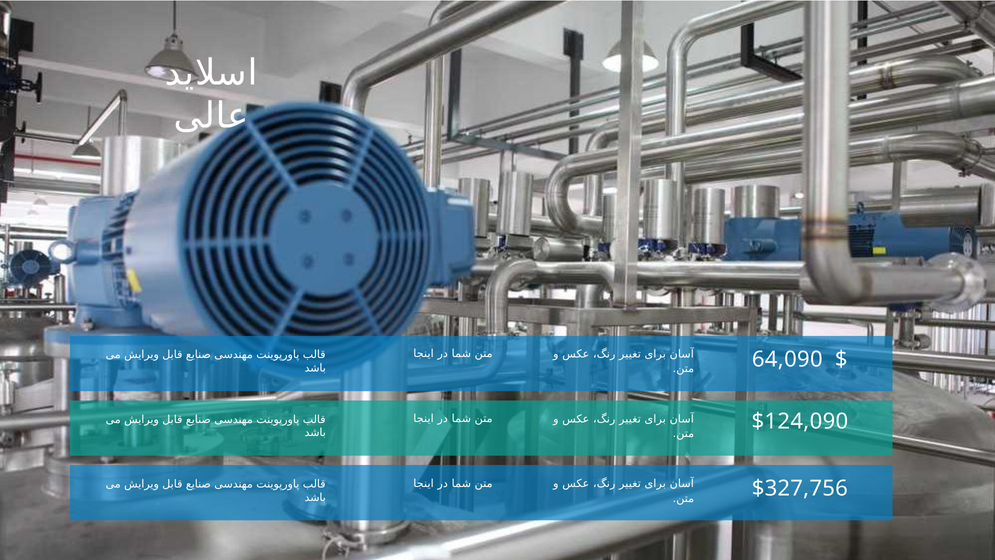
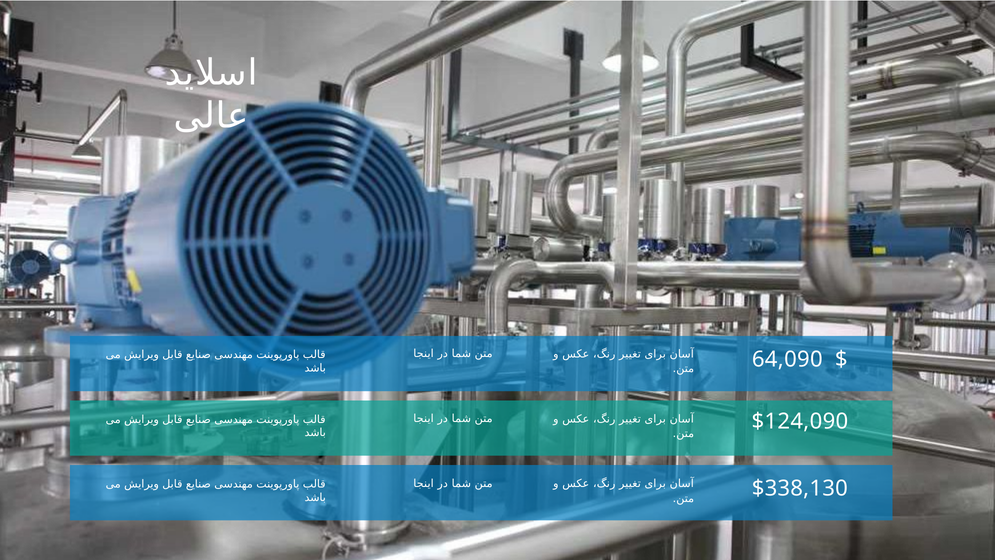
$327,756: $327,756 -> $338,130
